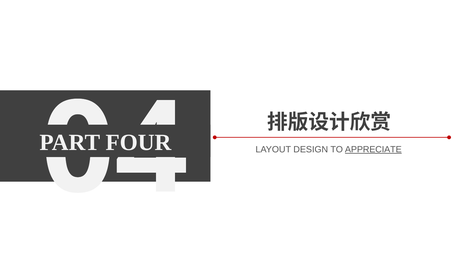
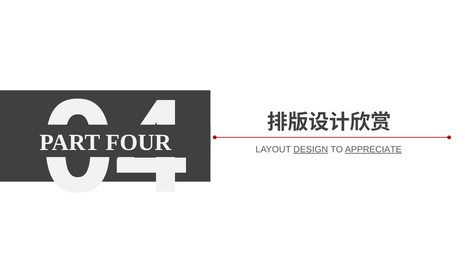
DESIGN underline: none -> present
